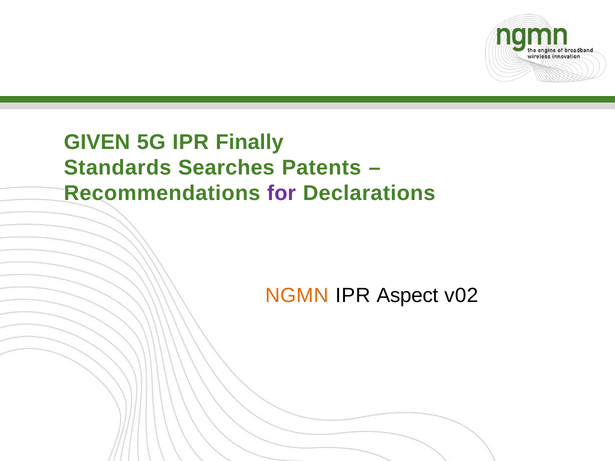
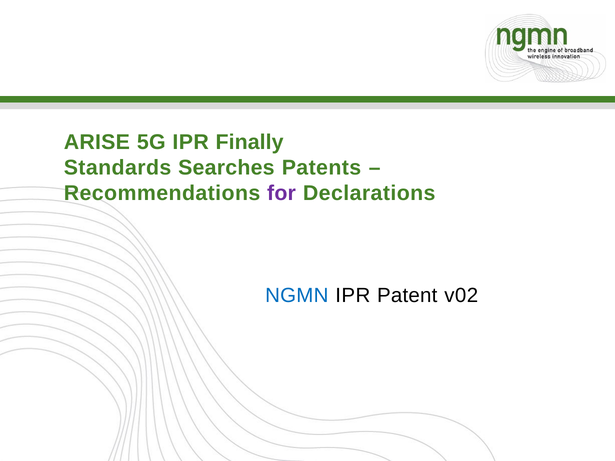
GIVEN: GIVEN -> ARISE
NGMN colour: orange -> blue
Aspect: Aspect -> Patent
